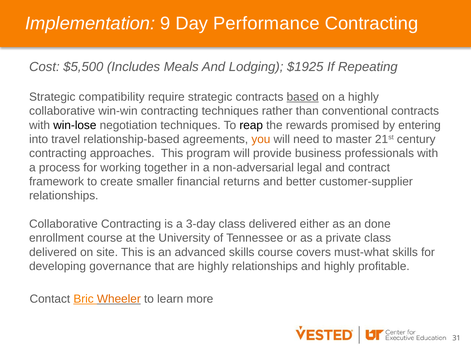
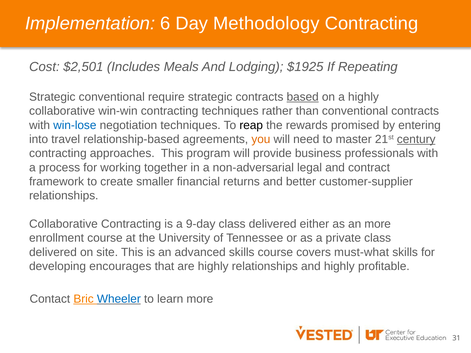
9: 9 -> 6
Performance: Performance -> Methodology
$5,500: $5,500 -> $2,501
Strategic compatibility: compatibility -> conventional
win-lose colour: black -> blue
century underline: none -> present
3-day: 3-day -> 9-day
an done: done -> more
governance: governance -> encourages
Wheeler colour: orange -> blue
